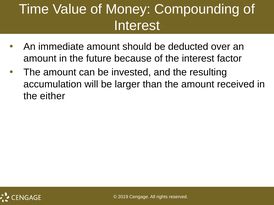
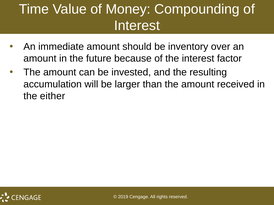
deducted: deducted -> inventory
